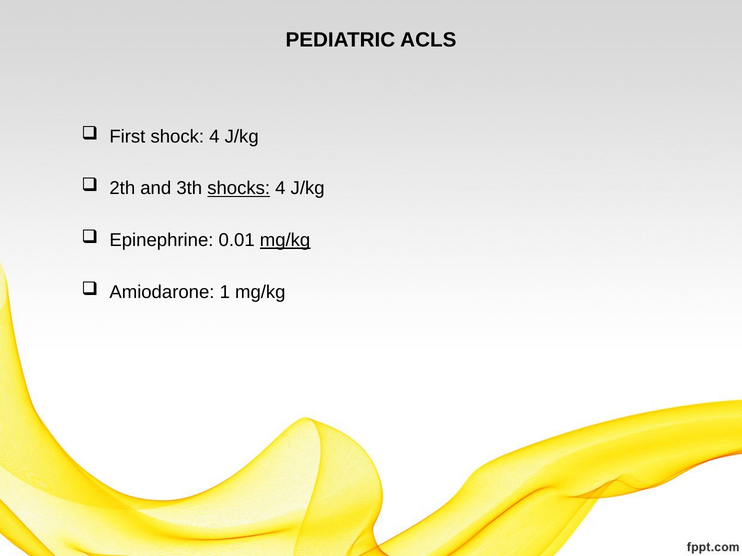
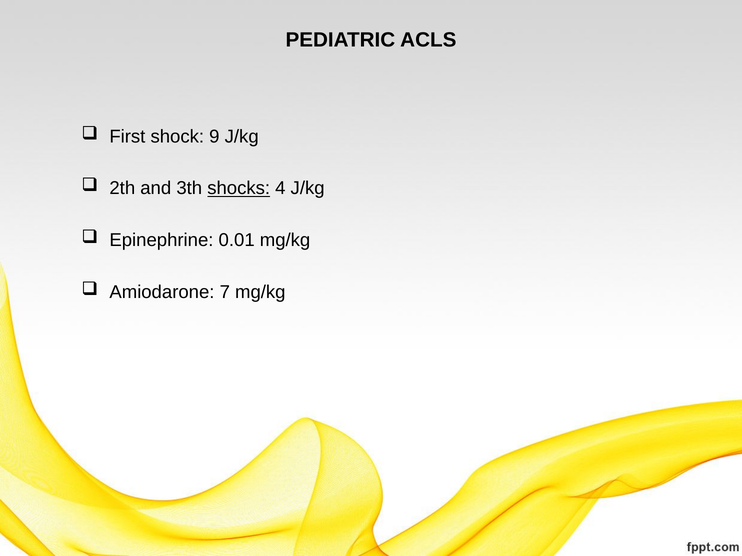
shock 4: 4 -> 9
mg/kg at (285, 240) underline: present -> none
1: 1 -> 7
